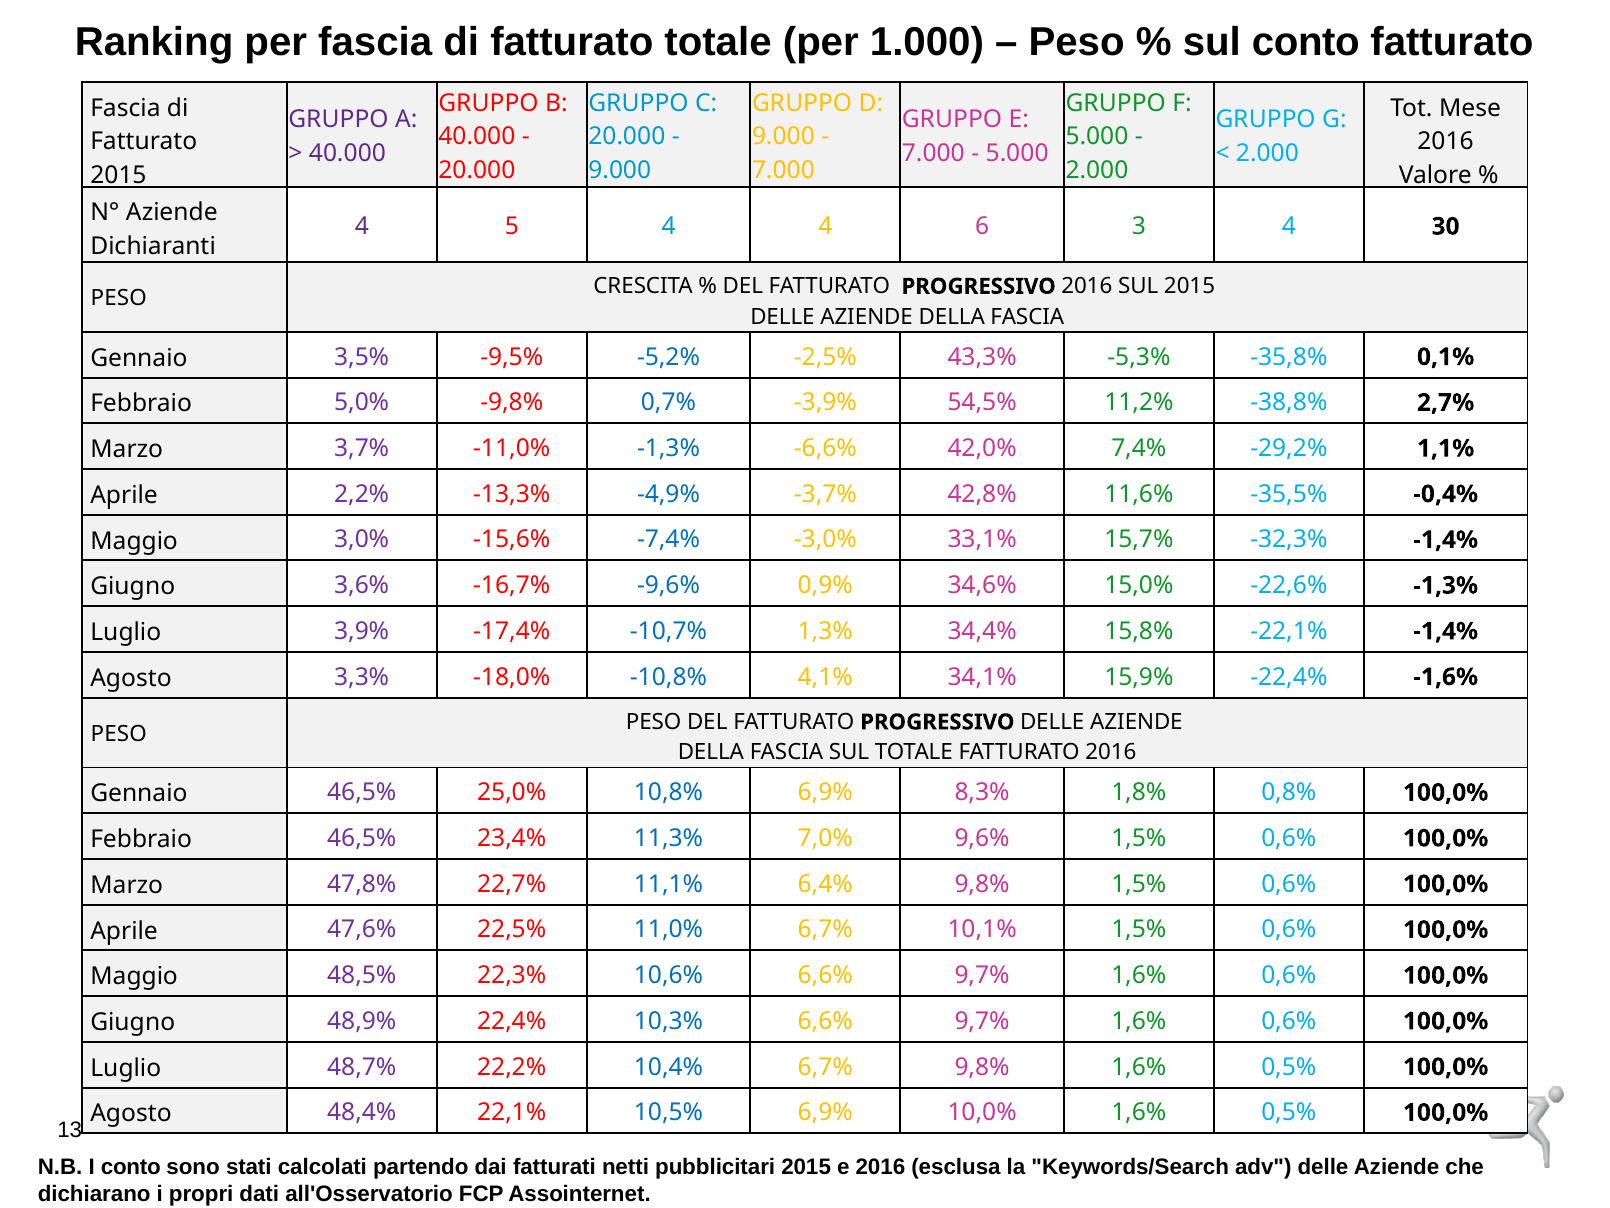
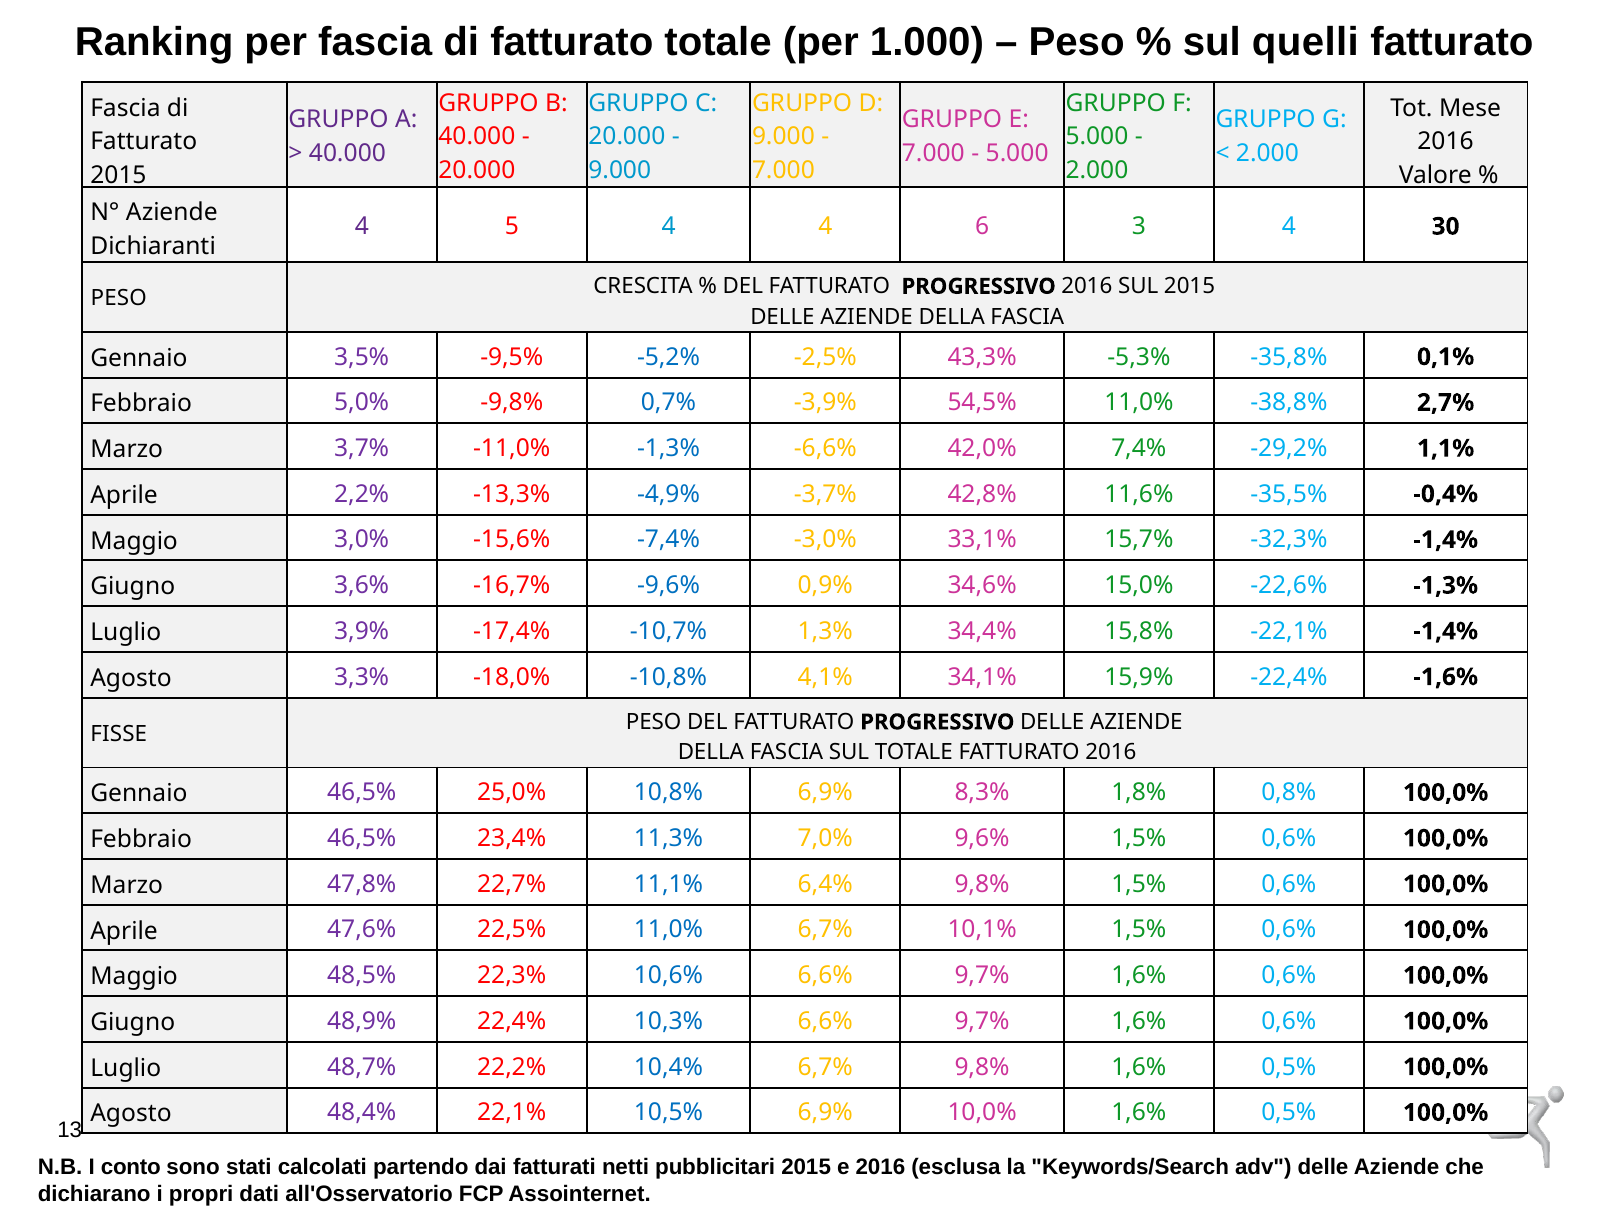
sul conto: conto -> quelli
54,5% 11,2%: 11,2% -> 11,0%
PESO at (119, 734): PESO -> FISSE
